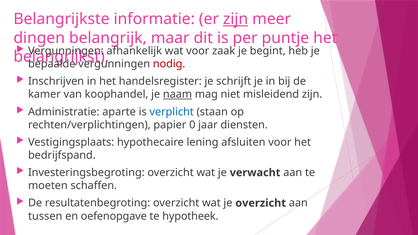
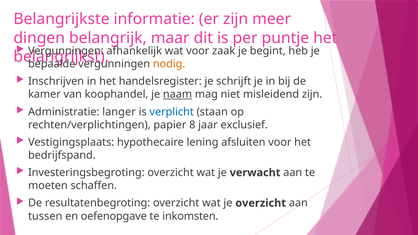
zijn at (236, 19) underline: present -> none
nodig colour: red -> orange
aparte: aparte -> langer
0: 0 -> 8
diensten: diensten -> exclusief
hypotheek: hypotheek -> inkomsten
